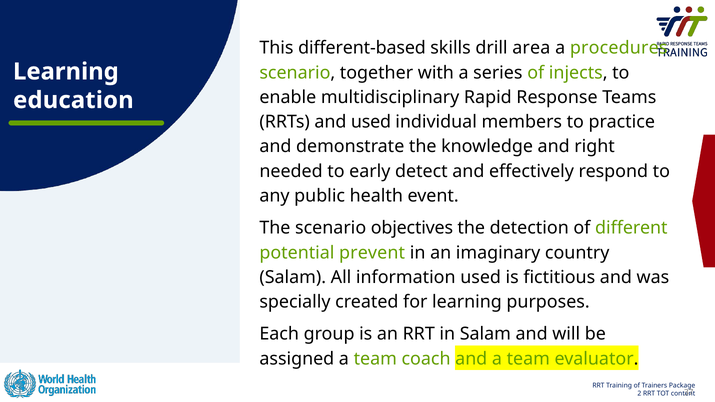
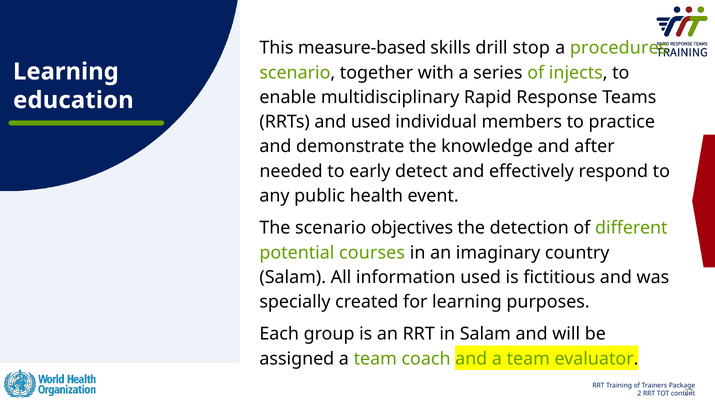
different-based: different-based -> measure-based
area: area -> stop
right: right -> after
prevent: prevent -> courses
